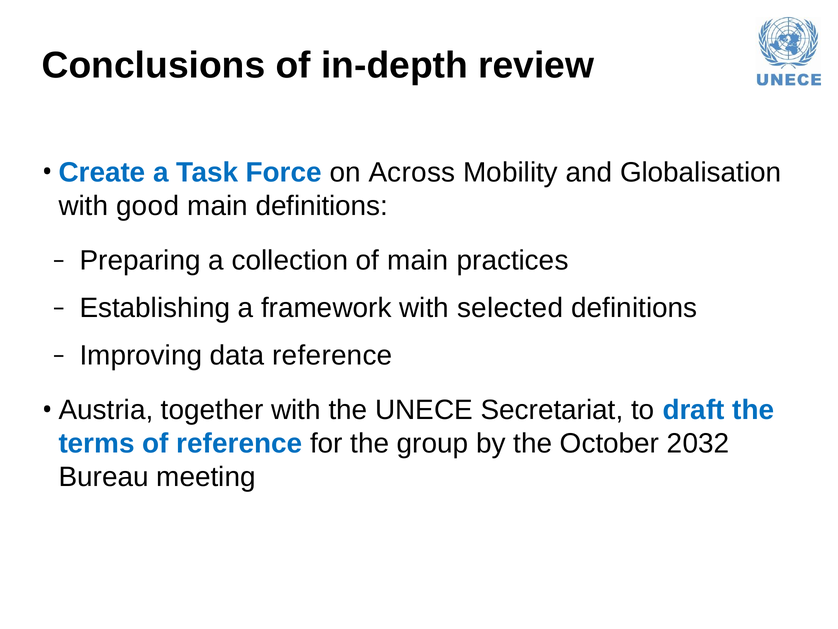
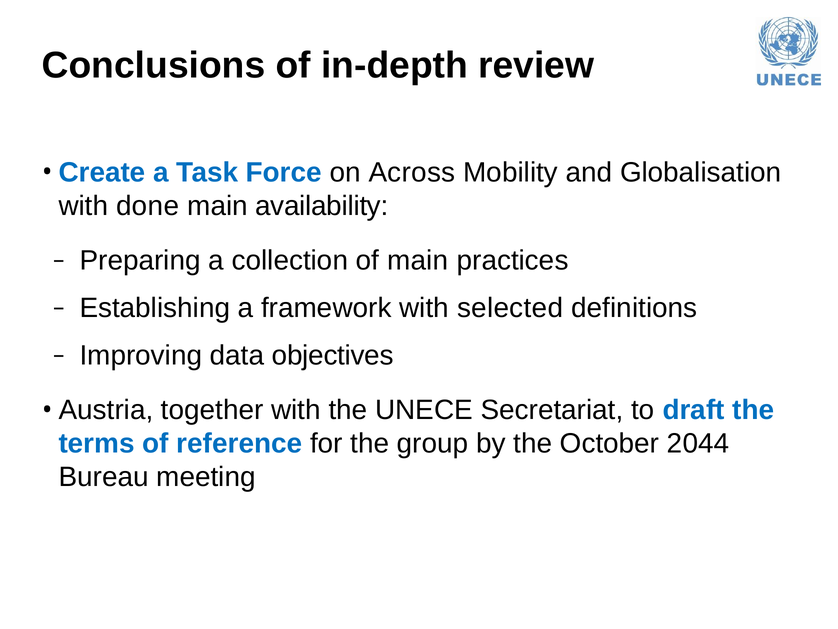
good: good -> done
main definitions: definitions -> availability
data reference: reference -> objectives
2032: 2032 -> 2044
